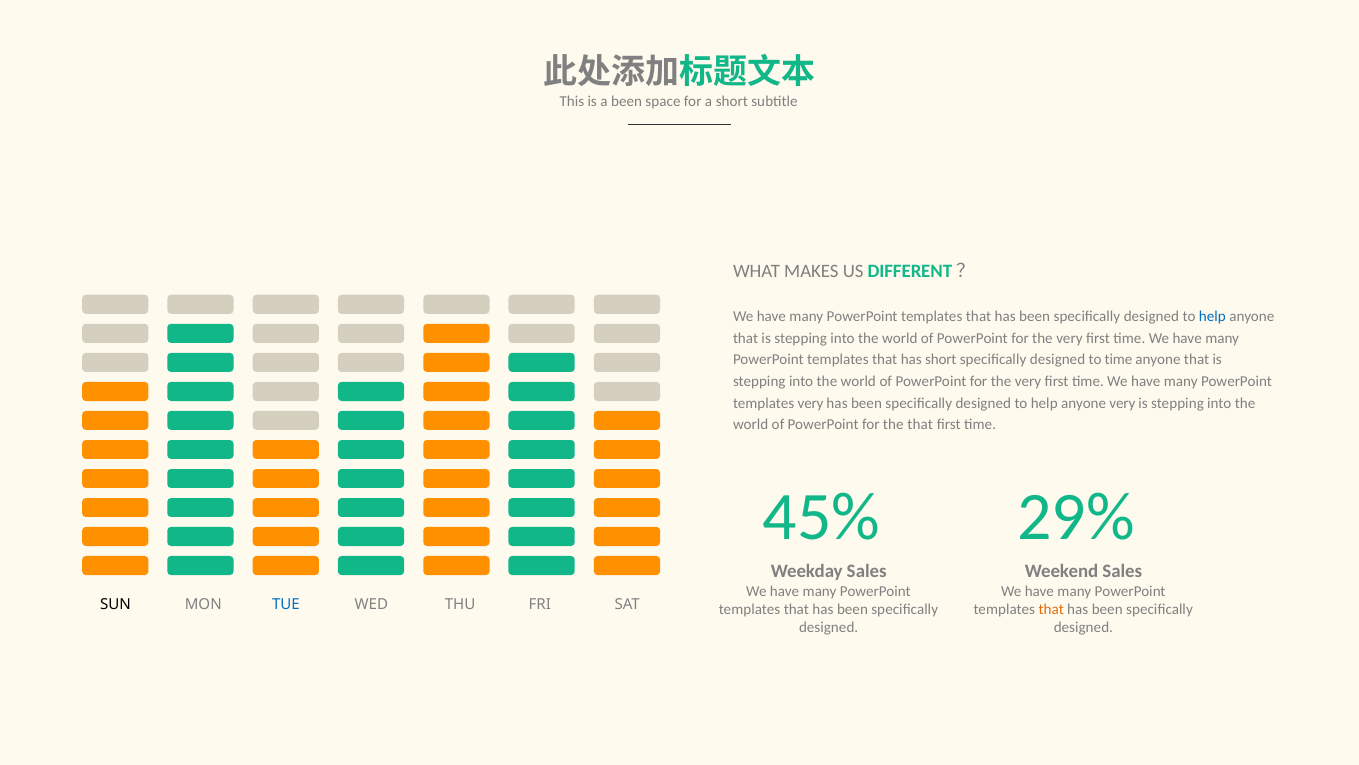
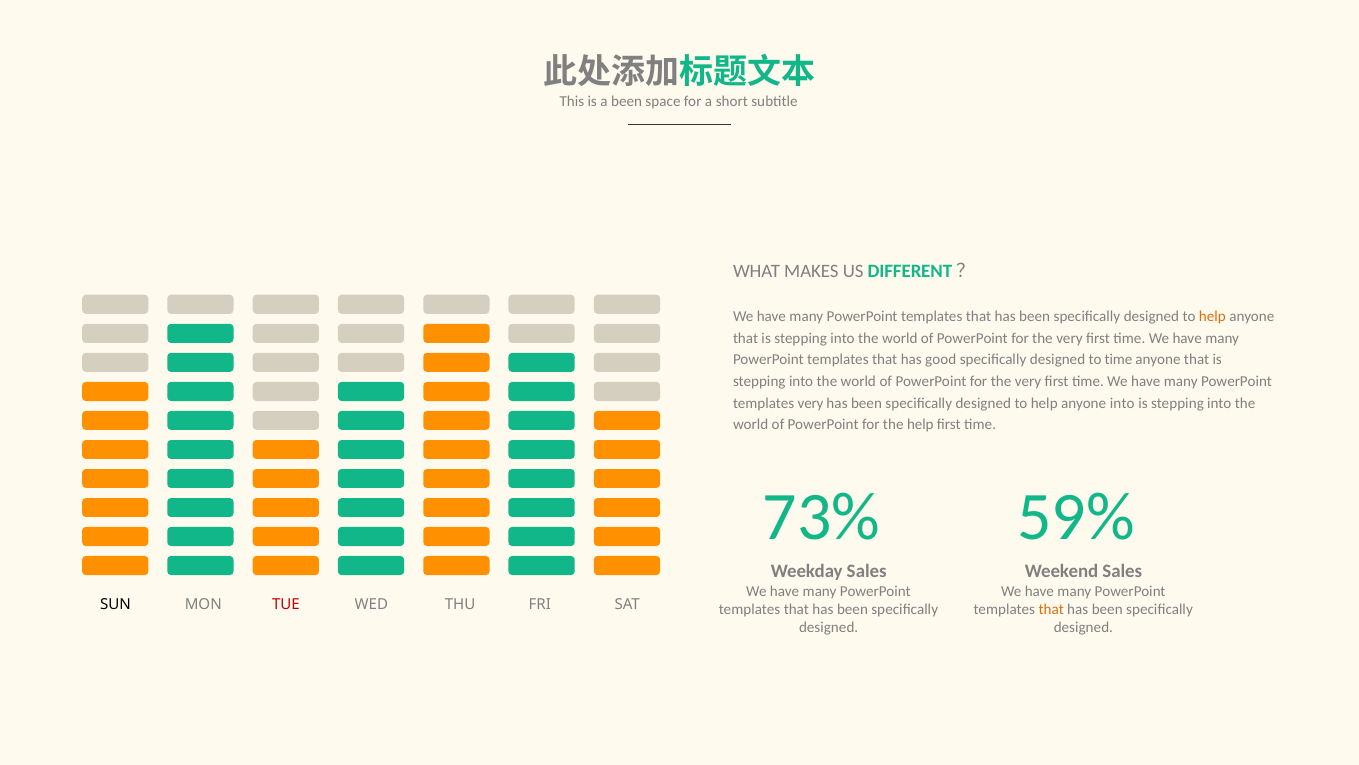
help at (1212, 316) colour: blue -> orange
has short: short -> good
anyone very: very -> into
the that: that -> help
45%: 45% -> 73%
29%: 29% -> 59%
TUE colour: blue -> red
